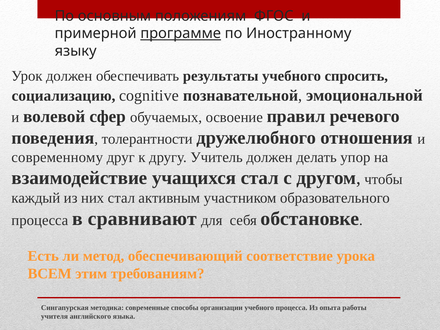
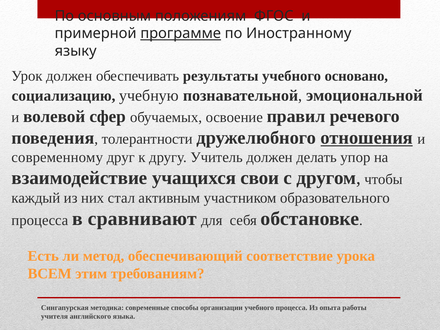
спросить: спросить -> основано
cognitive: cognitive -> учебную
отношения underline: none -> present
учащихся стал: стал -> свои
